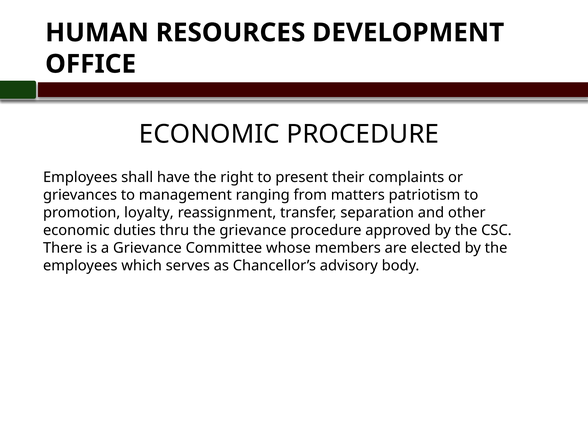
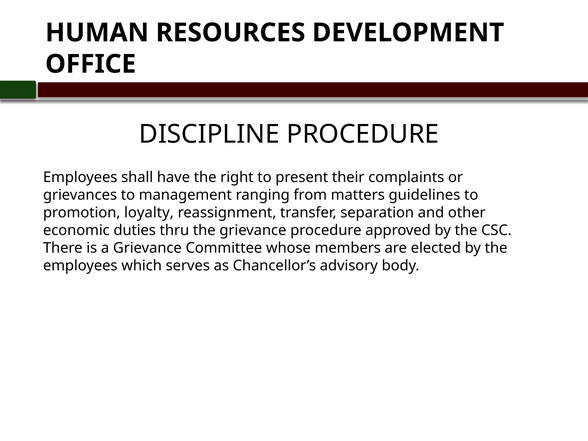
ECONOMIC at (209, 134): ECONOMIC -> DISCIPLINE
patriotism: patriotism -> guidelines
